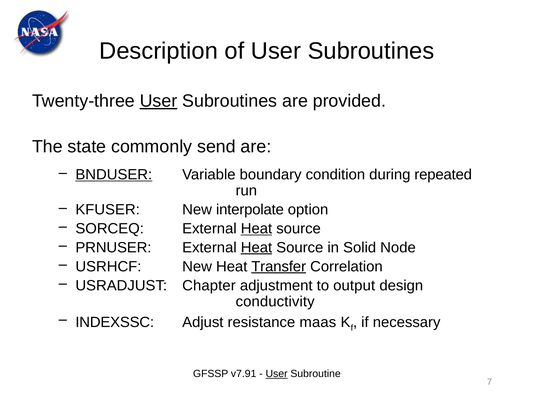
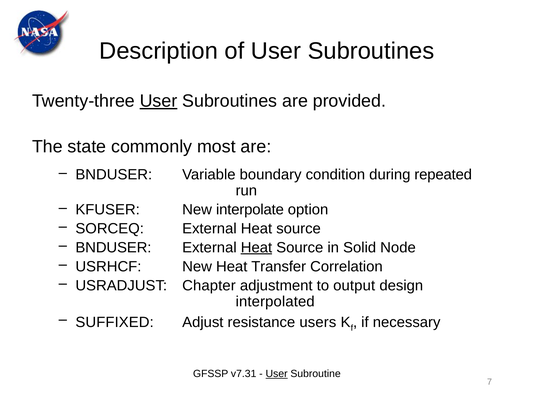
send: send -> most
BNDUSER at (114, 175) underline: present -> none
Heat at (256, 229) underline: present -> none
PRNUSER at (113, 248): PRNUSER -> BNDUSER
Transfer underline: present -> none
conductivity: conductivity -> interpolated
INDEXSSC: INDEXSSC -> SUFFIXED
maas: maas -> users
v7.91: v7.91 -> v7.31
